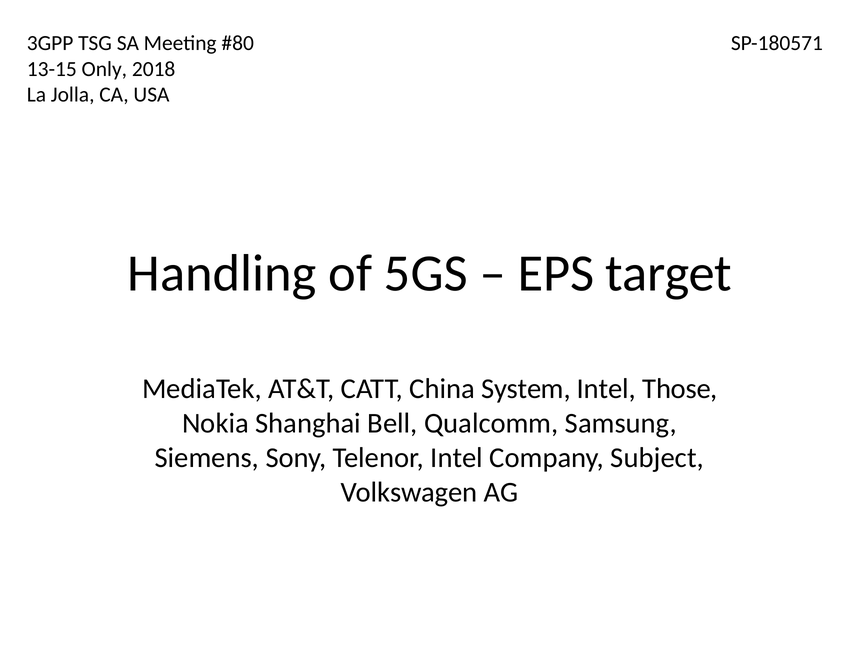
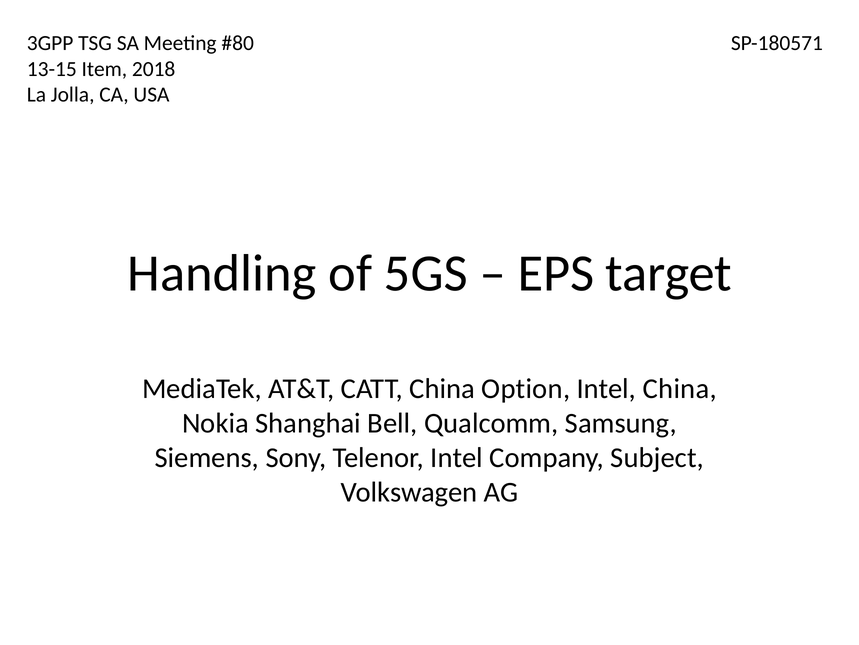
Only: Only -> Item
System: System -> Option
Intel Those: Those -> China
